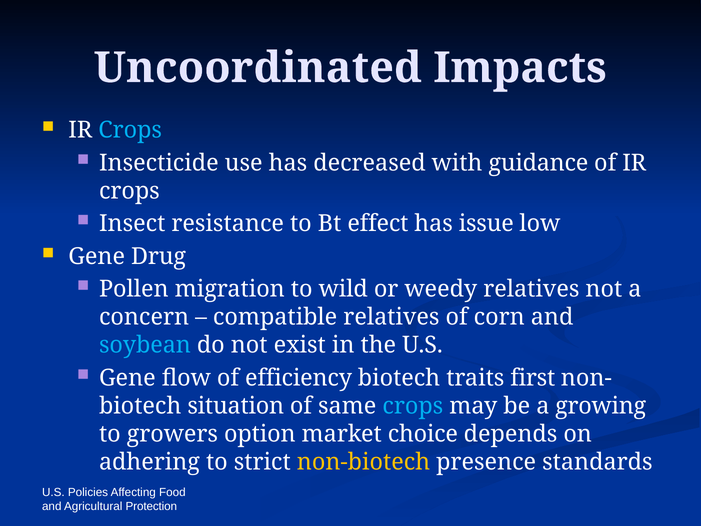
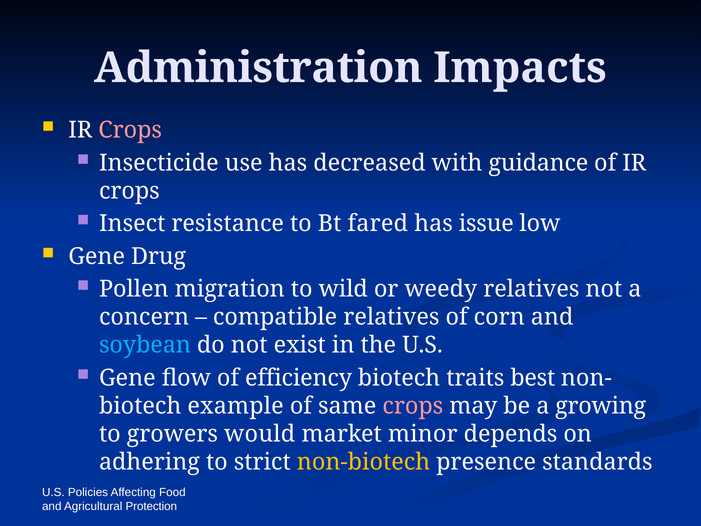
Uncoordinated: Uncoordinated -> Administration
Crops at (130, 130) colour: light blue -> pink
effect: effect -> fared
first: first -> best
situation: situation -> example
crops at (413, 406) colour: light blue -> pink
option: option -> would
choice: choice -> minor
